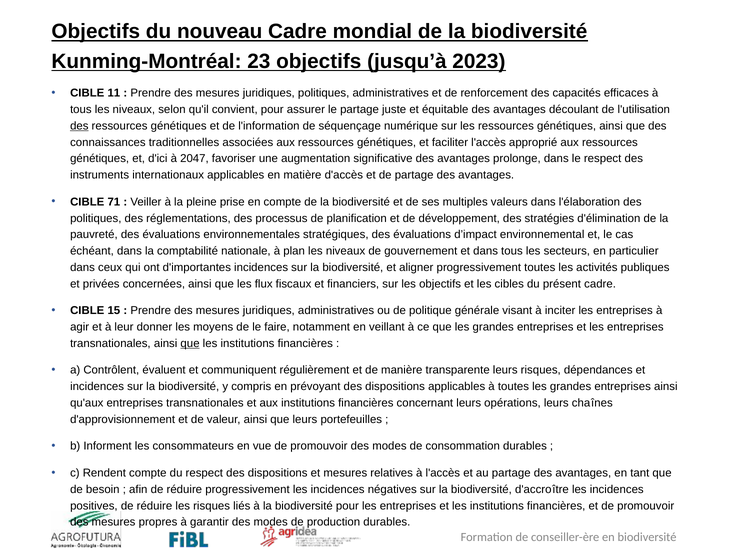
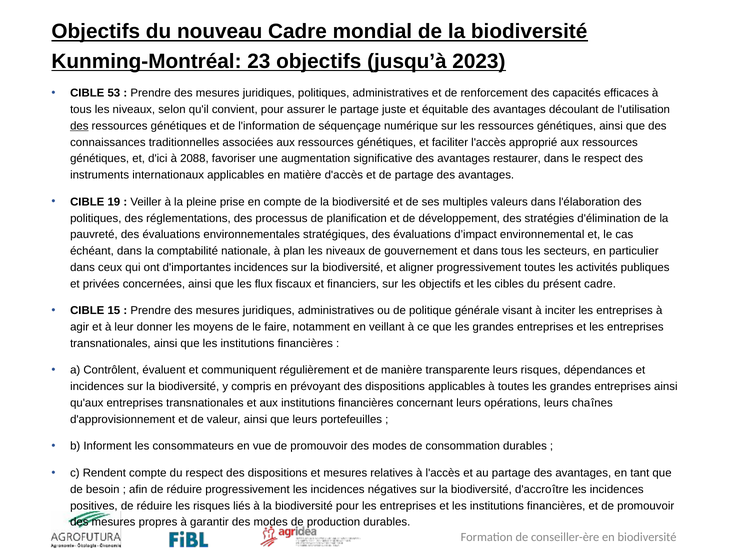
11: 11 -> 53
2047: 2047 -> 2088
prolonge: prolonge -> restaurer
71: 71 -> 19
que at (190, 344) underline: present -> none
